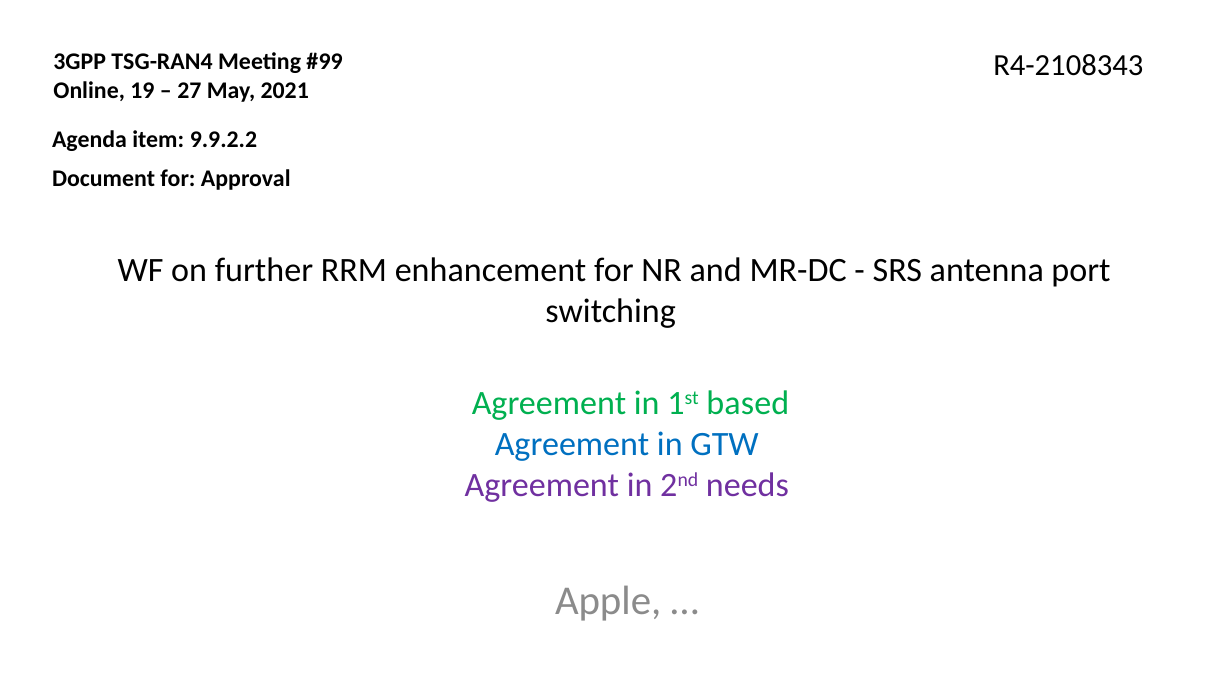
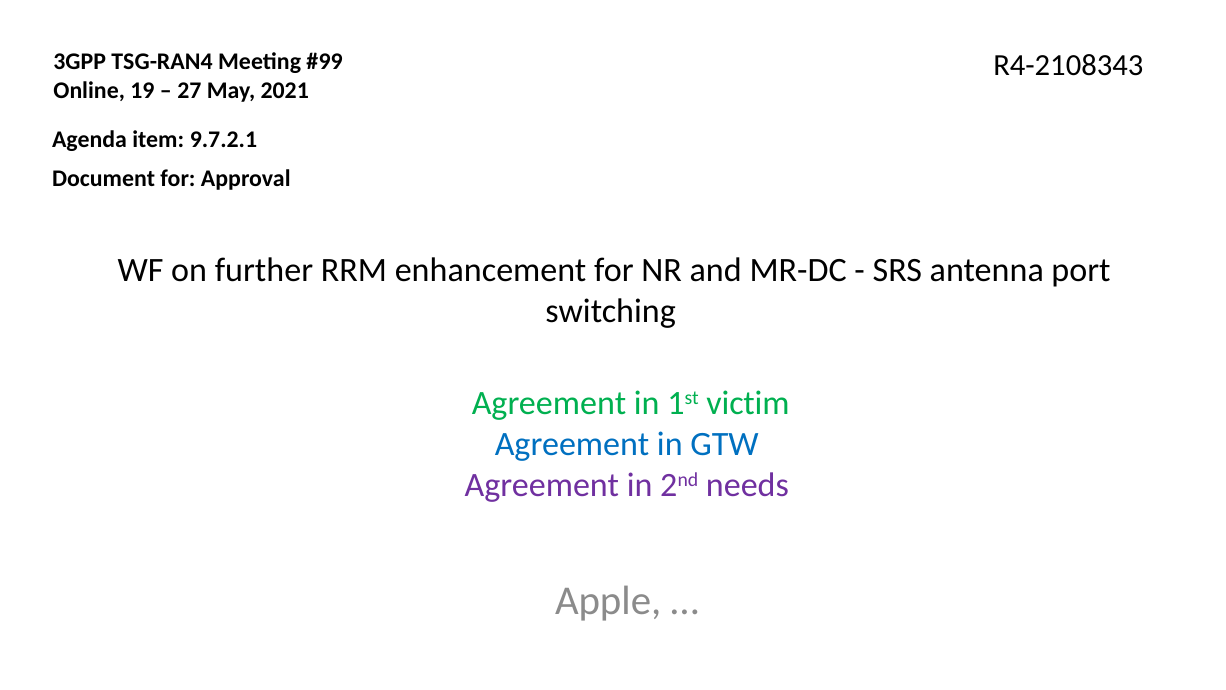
9.9.2.2: 9.9.2.2 -> 9.7.2.1
based: based -> victim
